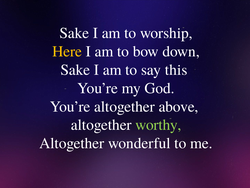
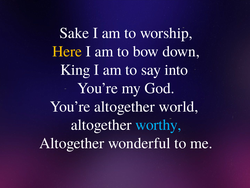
Sake at (75, 70): Sake -> King
this: this -> into
above: above -> world
worthy colour: light green -> light blue
